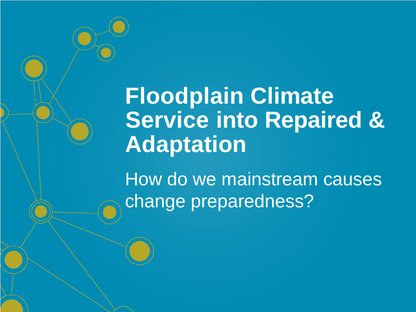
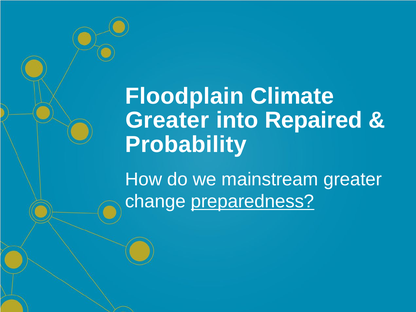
Service at (167, 120): Service -> Greater
Adaptation: Adaptation -> Probability
mainstream causes: causes -> greater
preparedness underline: none -> present
